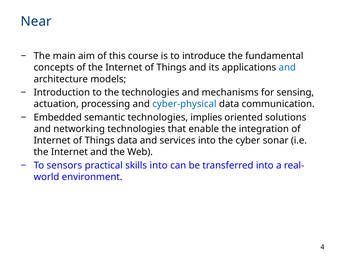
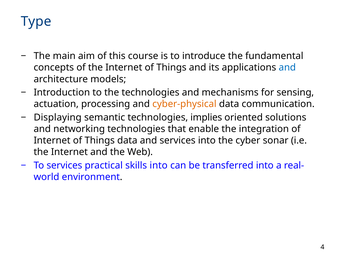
Near: Near -> Type
cyber-physical colour: blue -> orange
Embedded: Embedded -> Displaying
To sensors: sensors -> services
